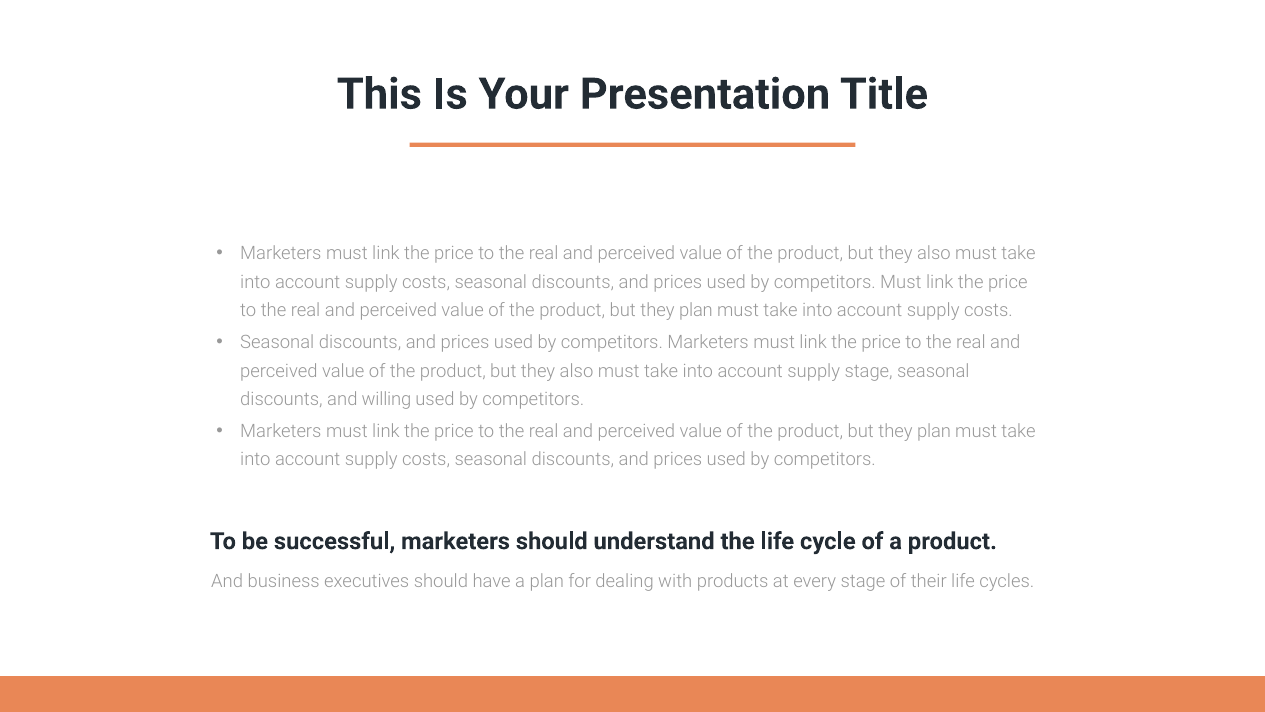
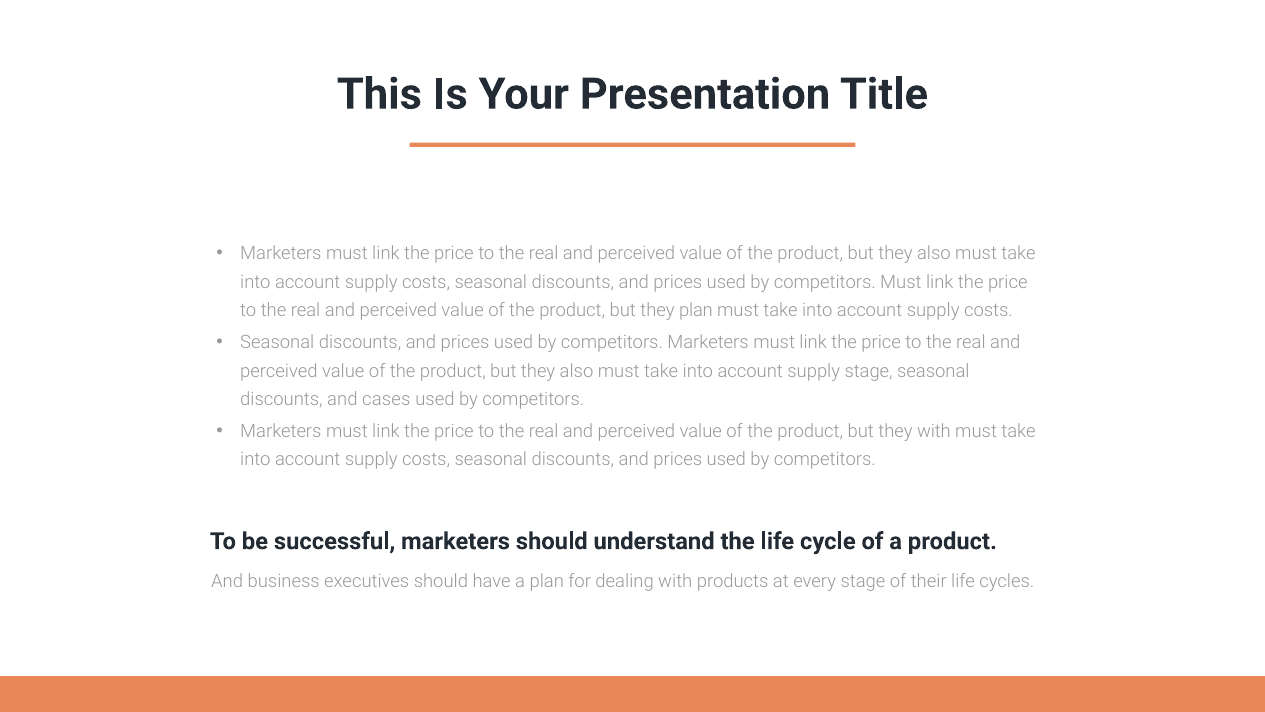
willing: willing -> cases
plan at (934, 431): plan -> with
